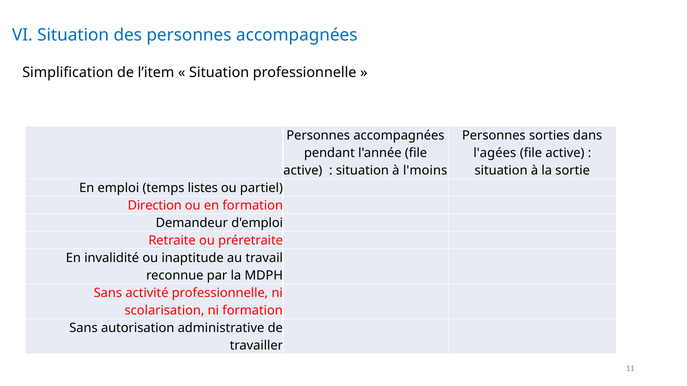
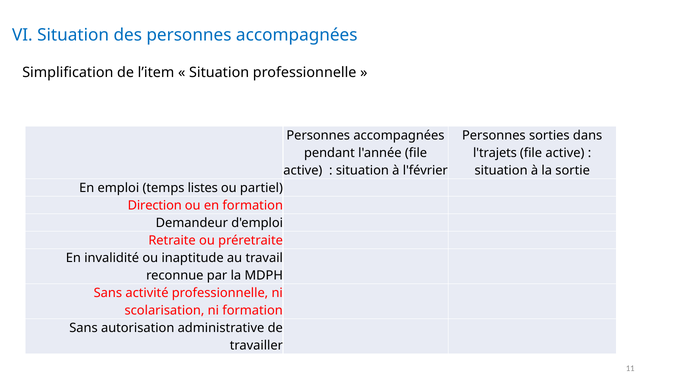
l'agées: l'agées -> l'trajets
l'moins: l'moins -> l'février
